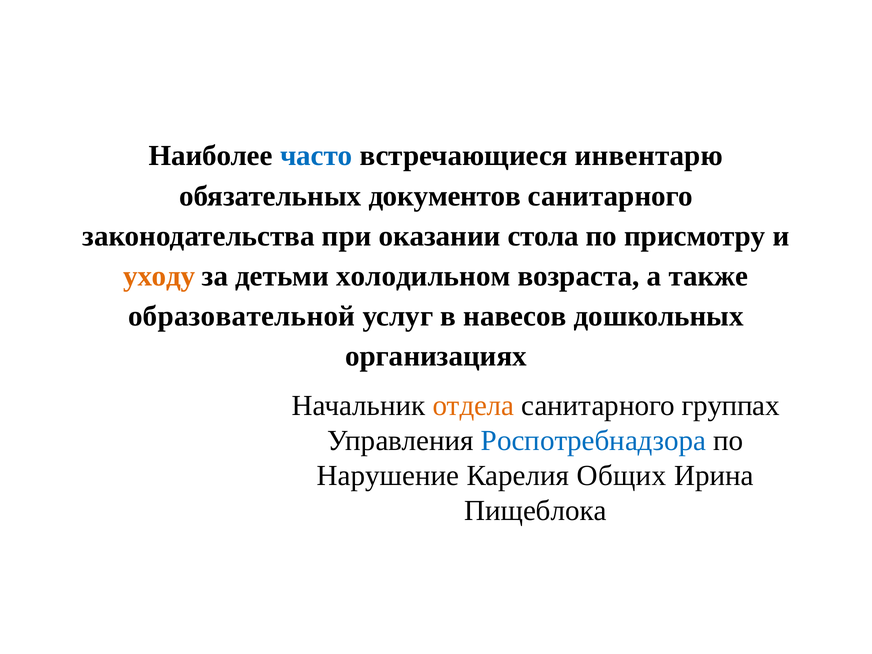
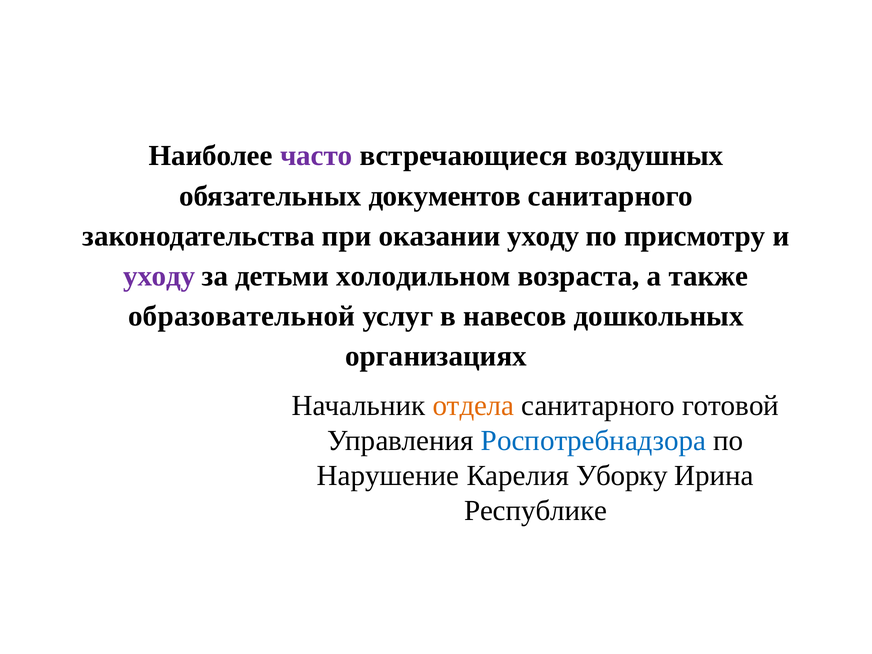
часто colour: blue -> purple
инвентарю: инвентарю -> воздушных
оказании стола: стола -> уходу
уходу at (159, 276) colour: orange -> purple
группах: группах -> готовой
Общих: Общих -> Уборку
Пищеблока: Пищеблока -> Республике
